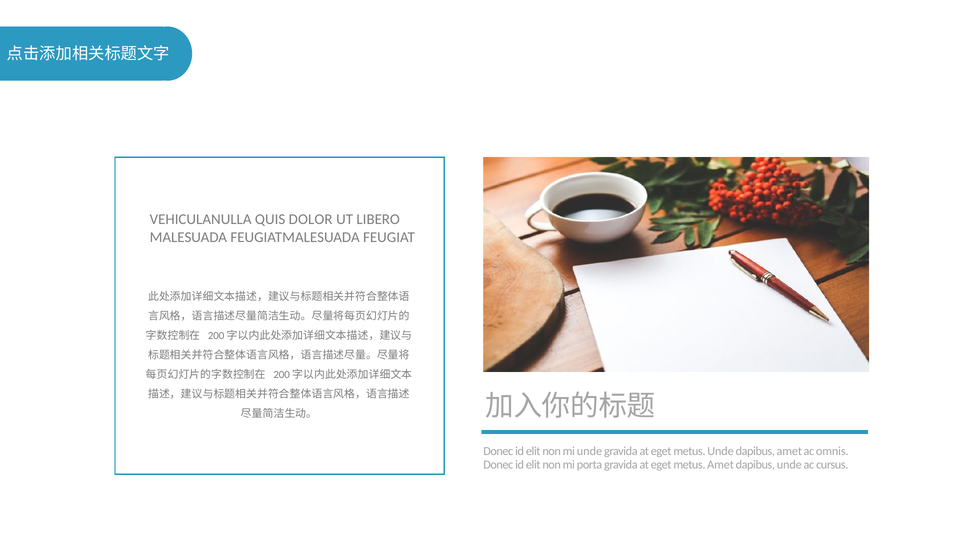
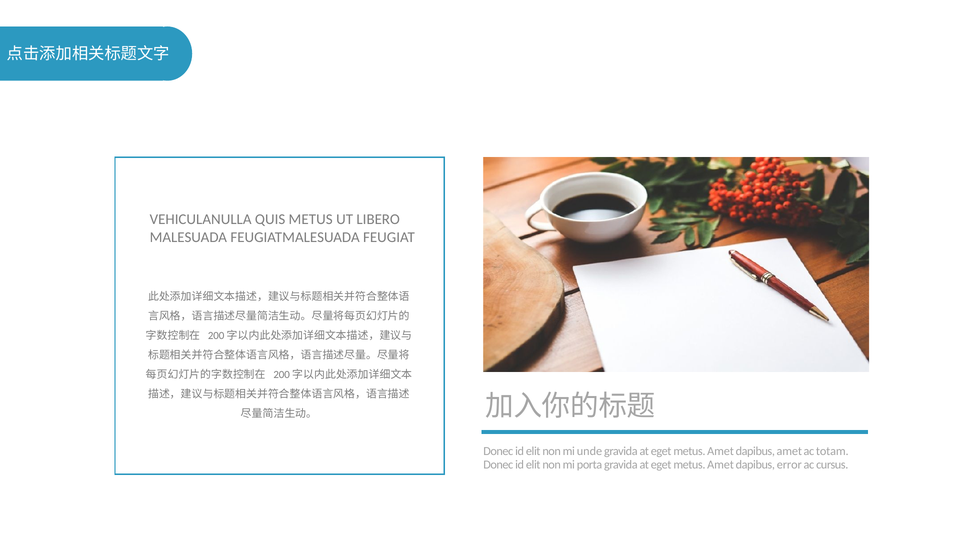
QUIS DOLOR: DOLOR -> METUS
Unde at (721, 451): Unde -> Amet
omnis: omnis -> totam
dapibus unde: unde -> error
